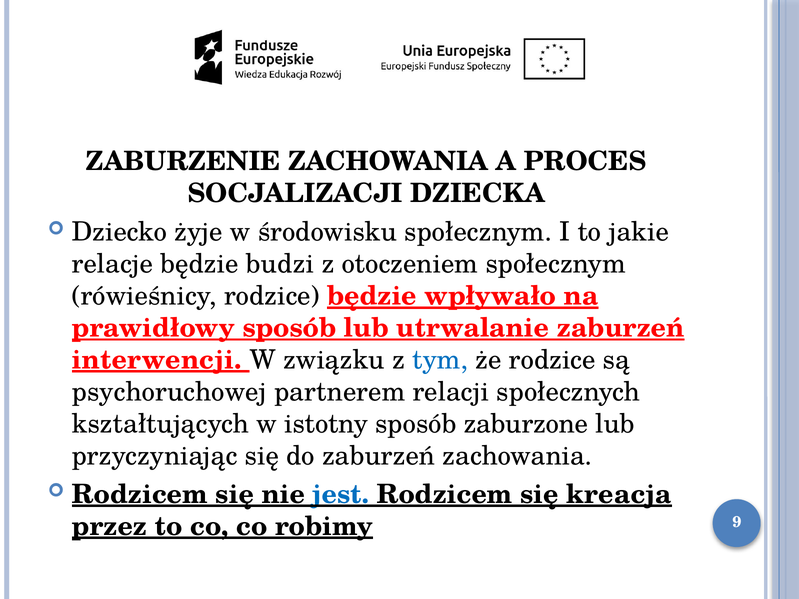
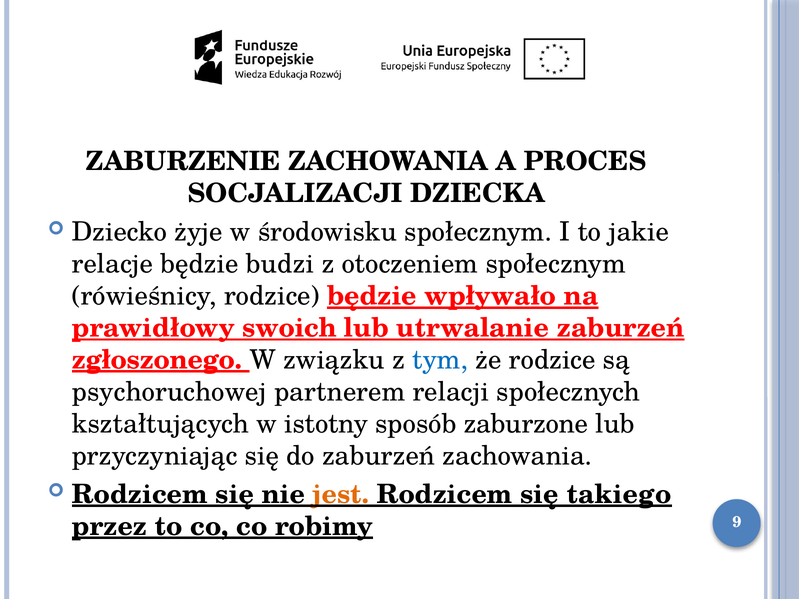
prawidłowy sposób: sposób -> swoich
interwencji: interwencji -> zgłoszonego
jest colour: blue -> orange
kreacja: kreacja -> takiego
